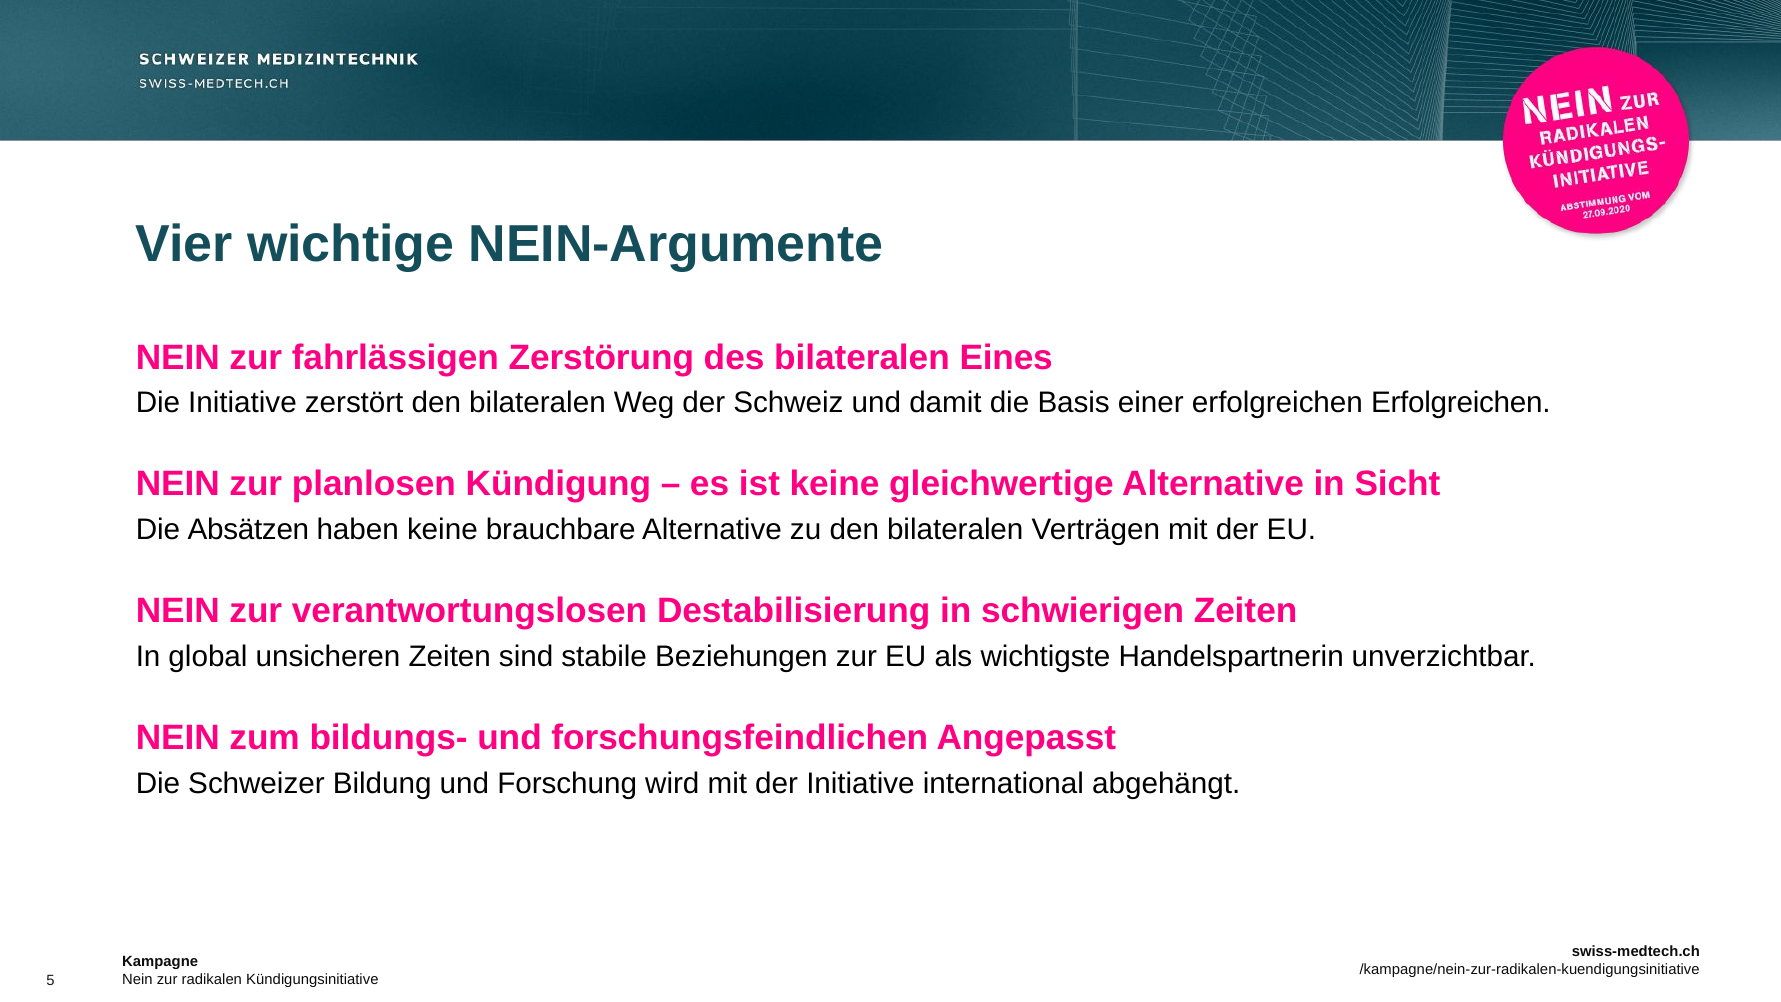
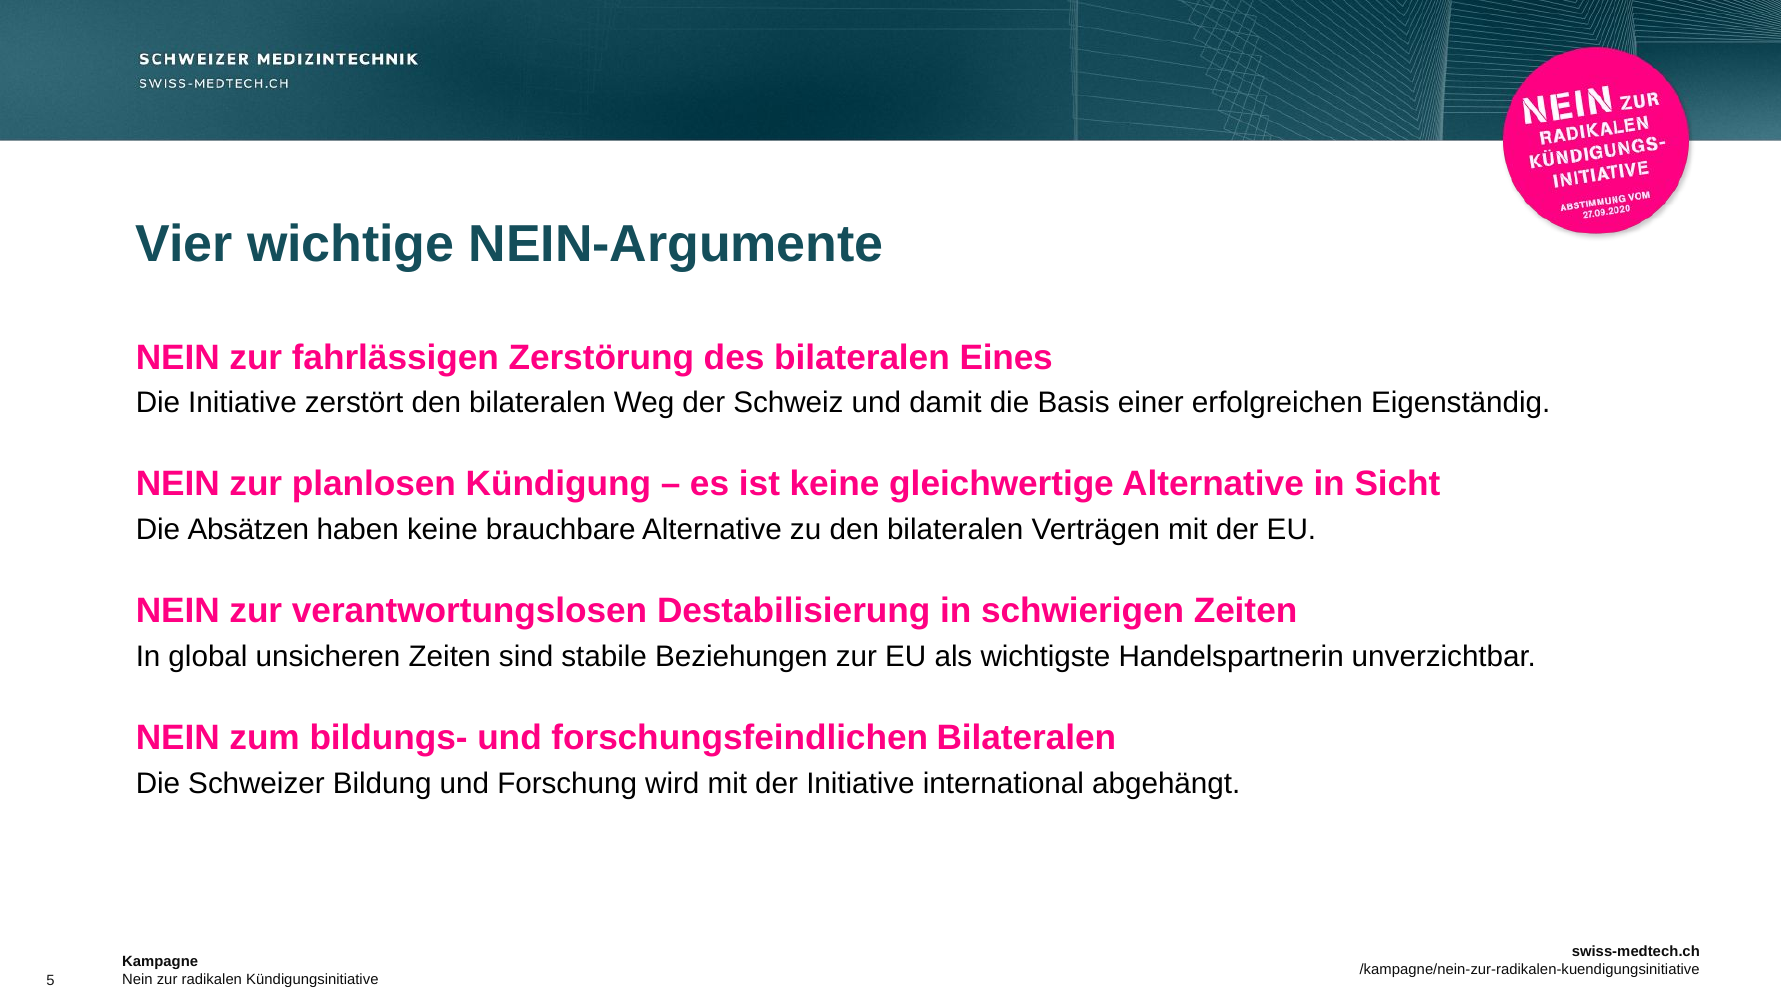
erfolgreichen Erfolgreichen: Erfolgreichen -> Eigenständig
forschungsfeindlichen Angepasst: Angepasst -> Bilateralen
